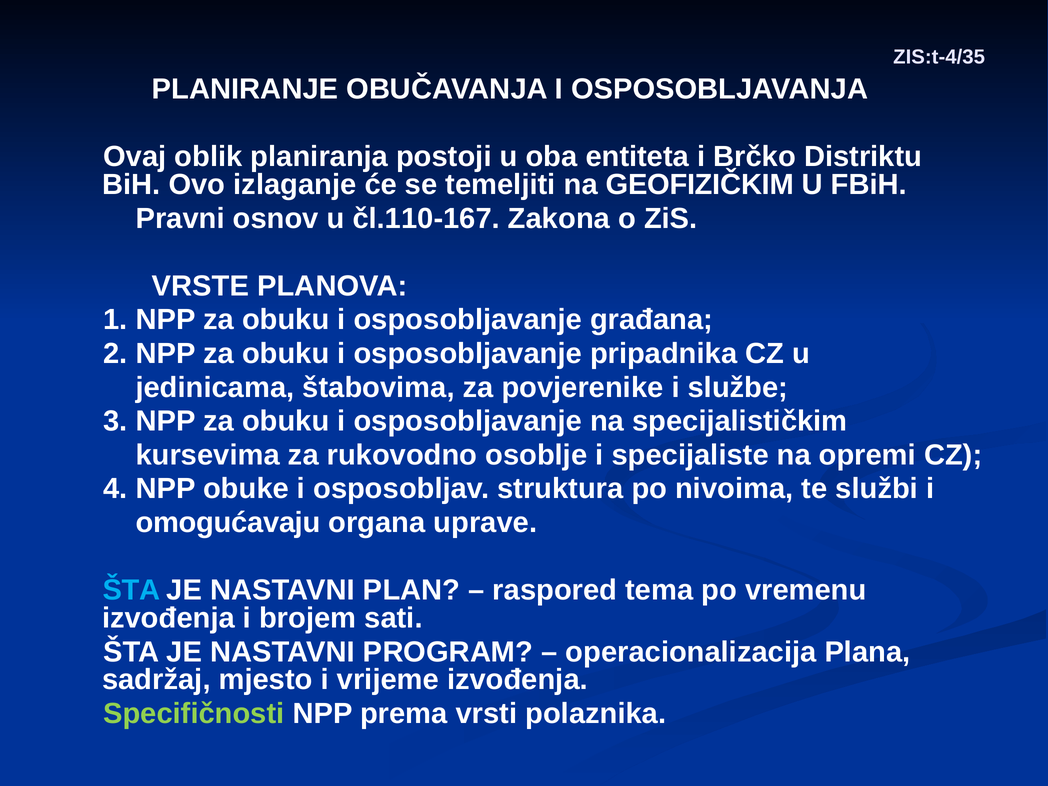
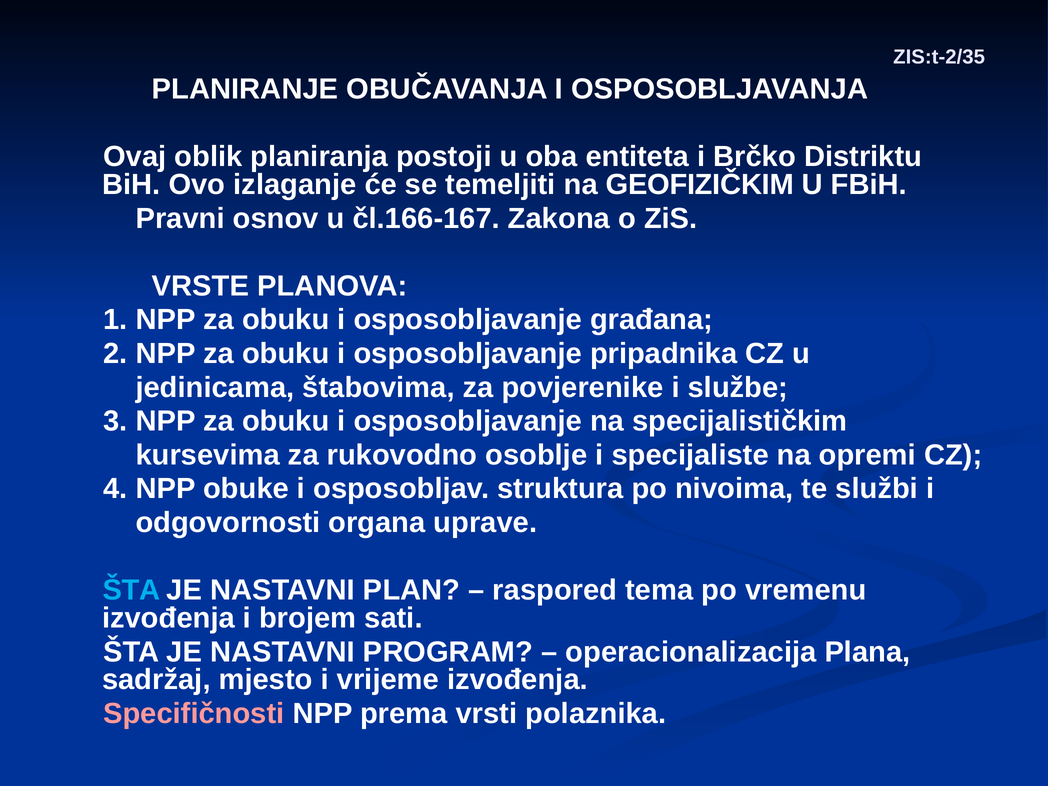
ZIS:t-4/35: ZIS:t-4/35 -> ZIS:t-2/35
čl.110-167: čl.110-167 -> čl.166-167
omogućavaju: omogućavaju -> odgovornosti
Specifičnosti colour: light green -> pink
